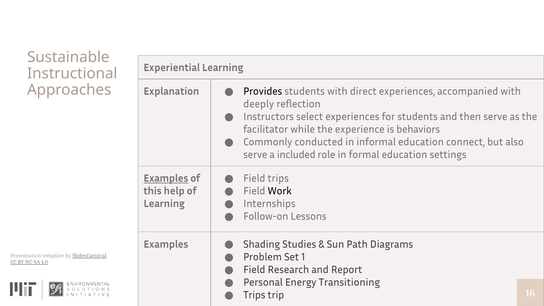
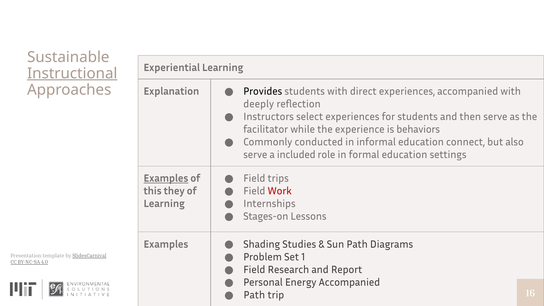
Instructional underline: none -> present
Work colour: black -> red
help: help -> they
Follow-on: Follow-on -> Stages-on
Energy Transitioning: Transitioning -> Accompanied
Trips at (254, 295): Trips -> Path
